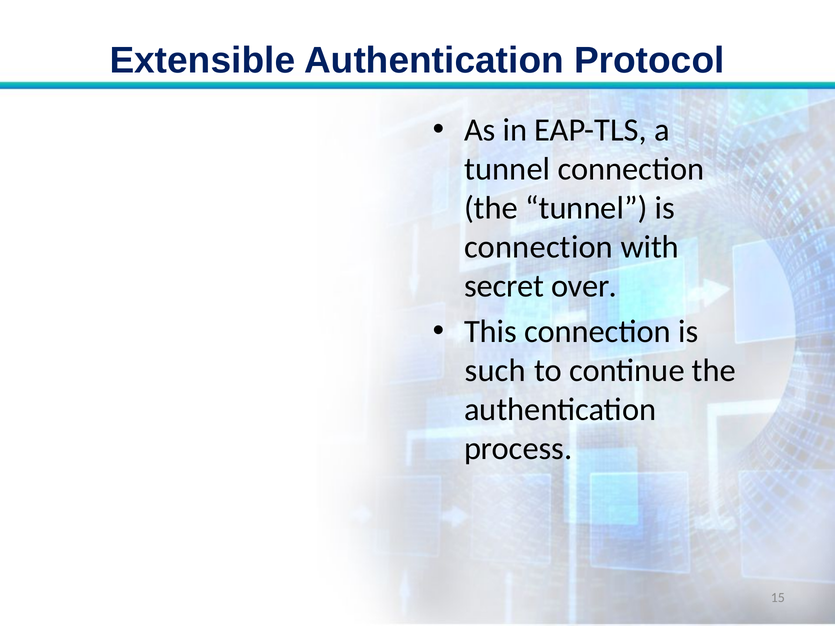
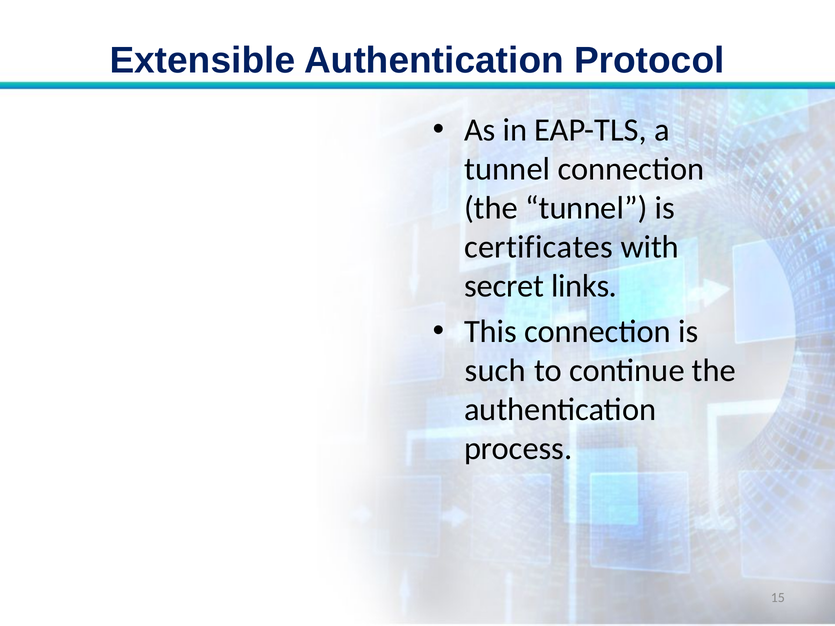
connection at (539, 247): connection -> certificates
over: over -> links
